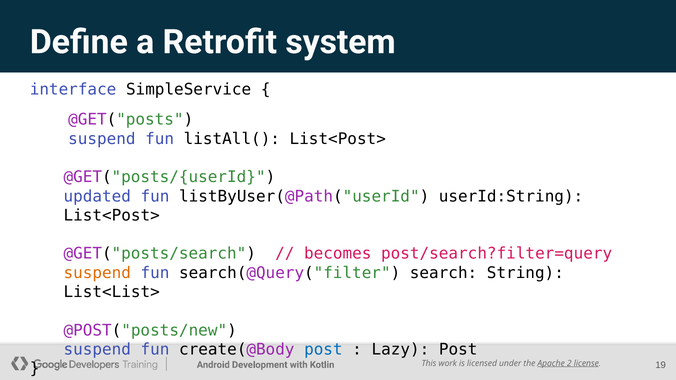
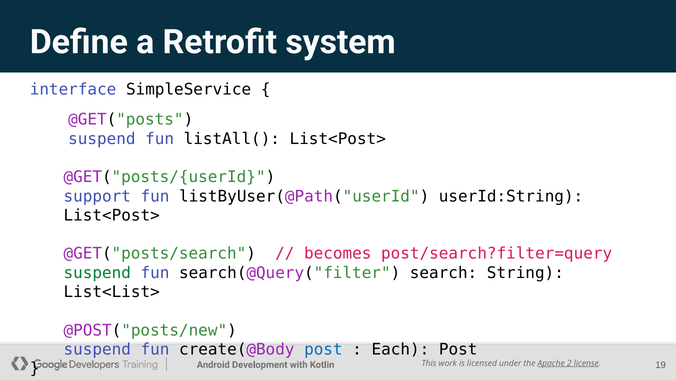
updated: updated -> support
suspend at (97, 273) colour: orange -> green
Lazy: Lazy -> Each
